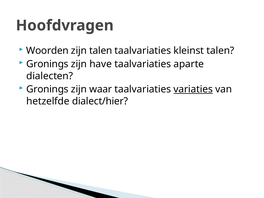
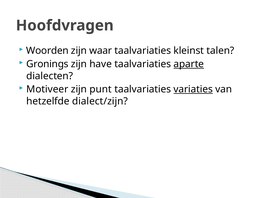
zijn talen: talen -> waar
aparte underline: none -> present
Gronings at (47, 89): Gronings -> Motiveer
waar: waar -> punt
dialect/hier: dialect/hier -> dialect/zijn
